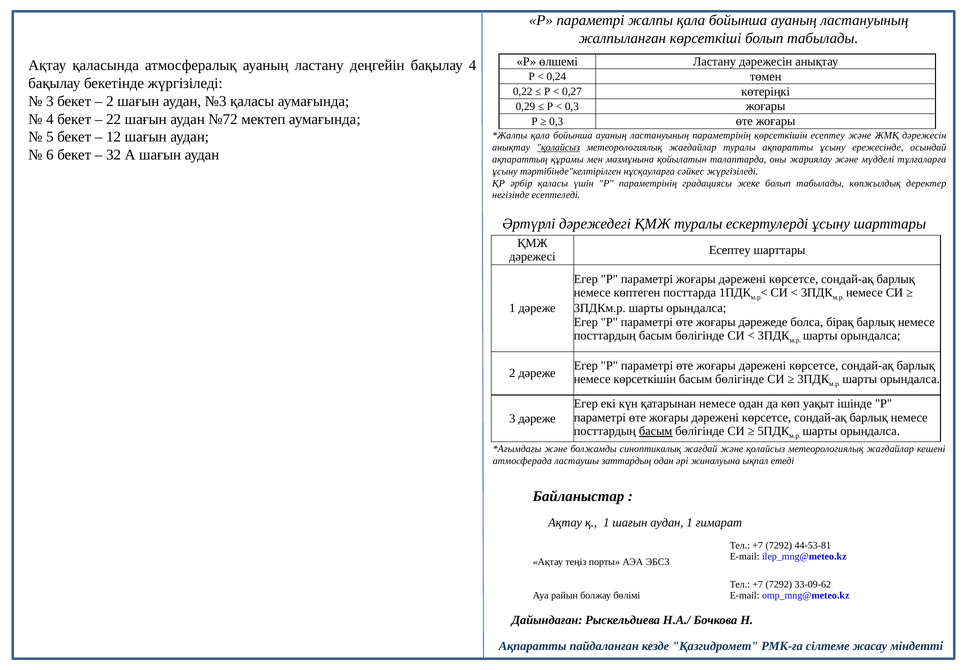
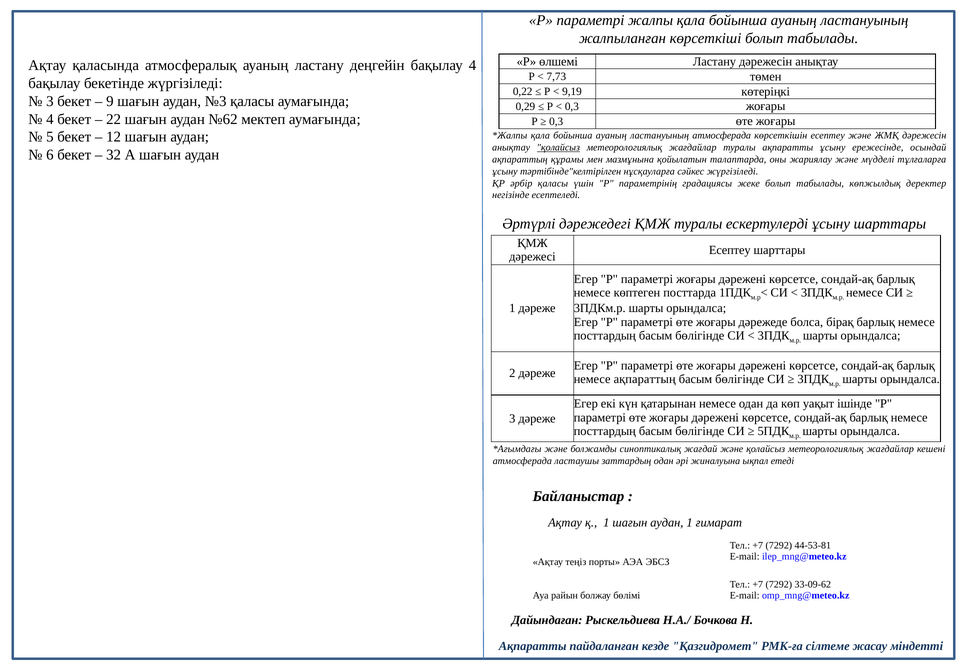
0,24: 0,24 -> 7,73
0,27: 0,27 -> 9,19
2 at (110, 101): 2 -> 9
№72: №72 -> №62
ластануының параметрінің: параметрінің -> атмосферада
немесе көрсеткішін: көрсеткішін -> ақпараттың
басым at (656, 431) underline: present -> none
